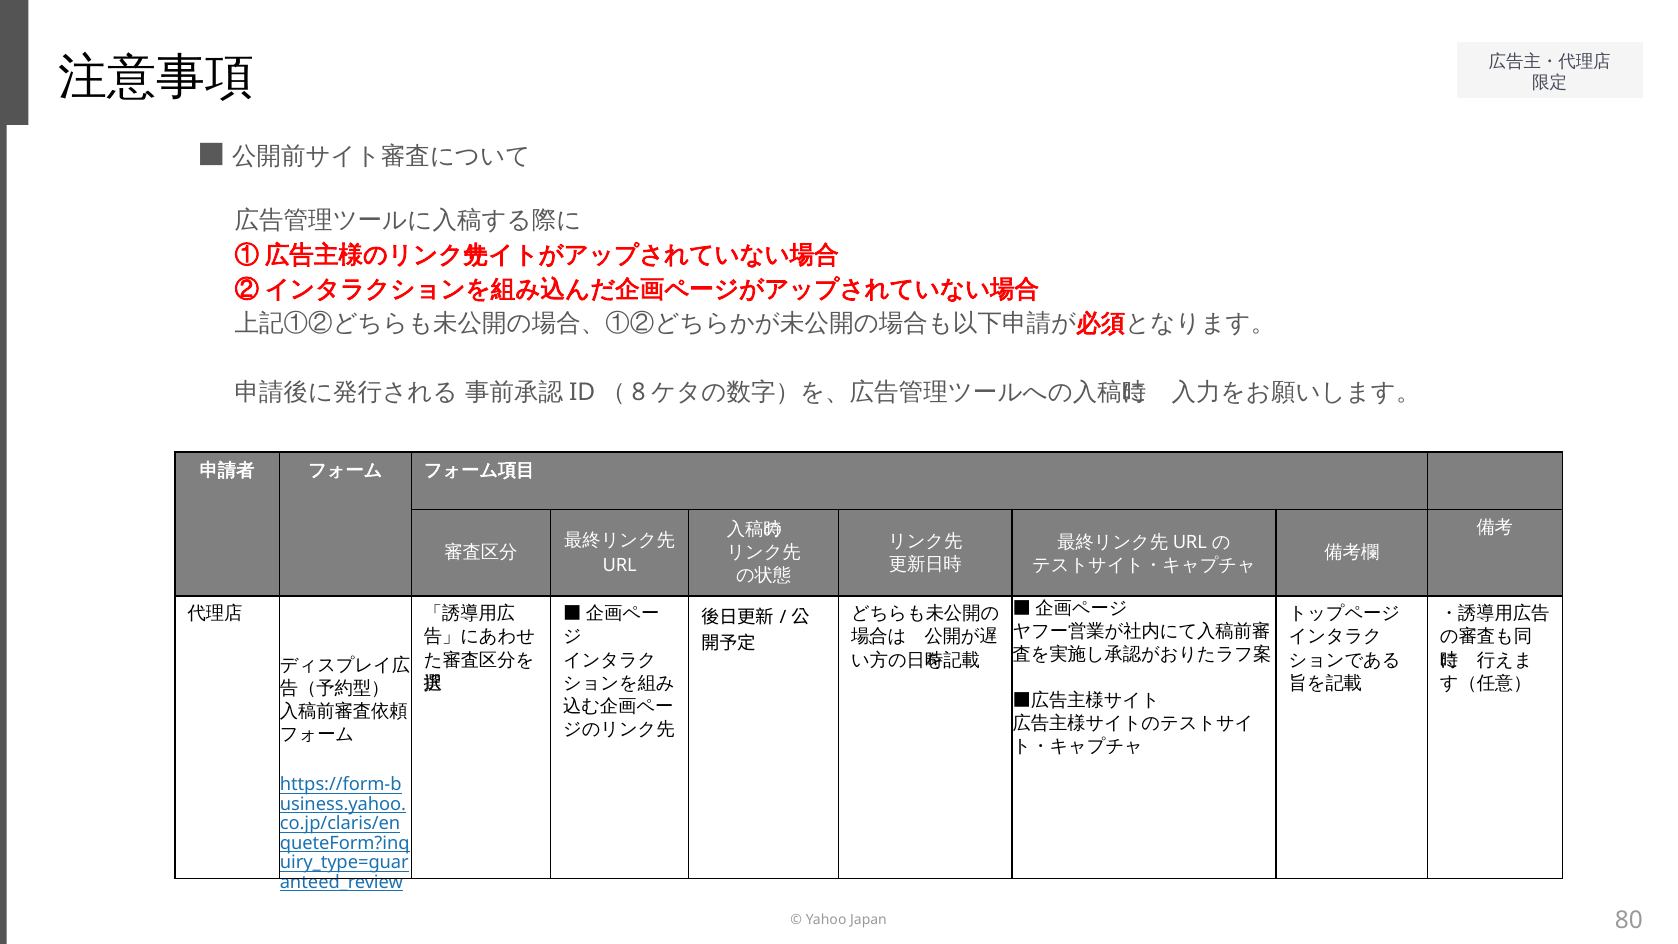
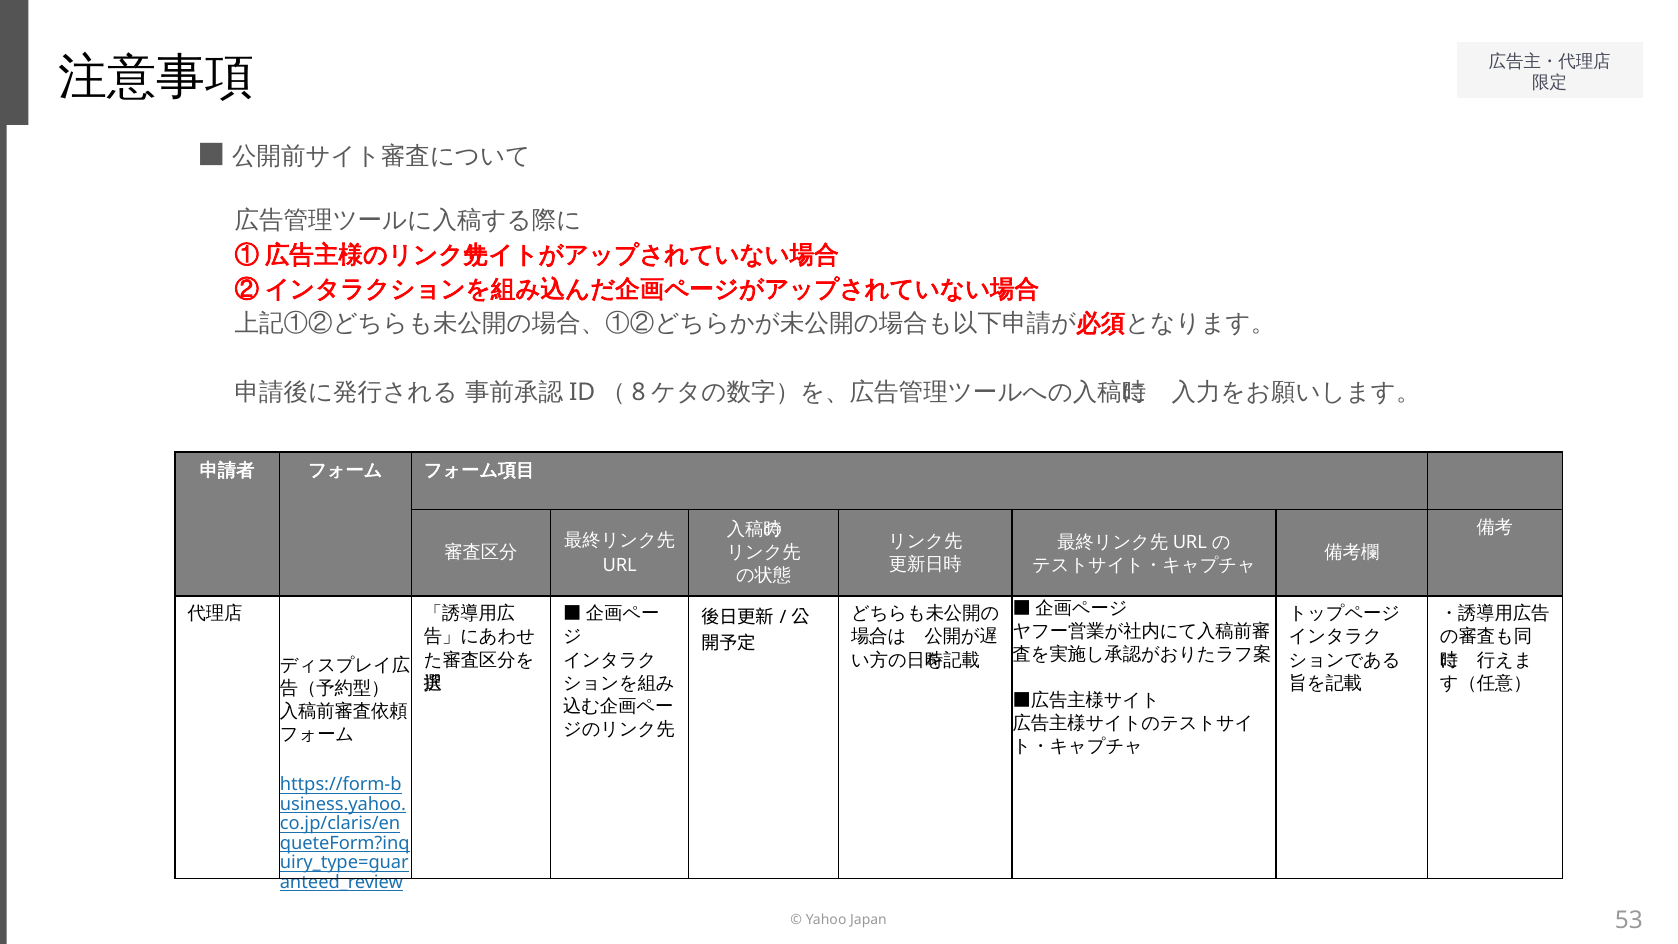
80: 80 -> 53
